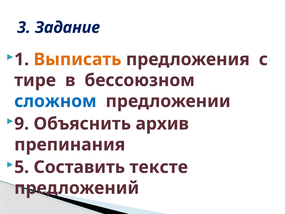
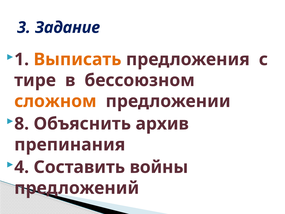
сложном colour: blue -> orange
9: 9 -> 8
5: 5 -> 4
тексте: тексте -> войны
